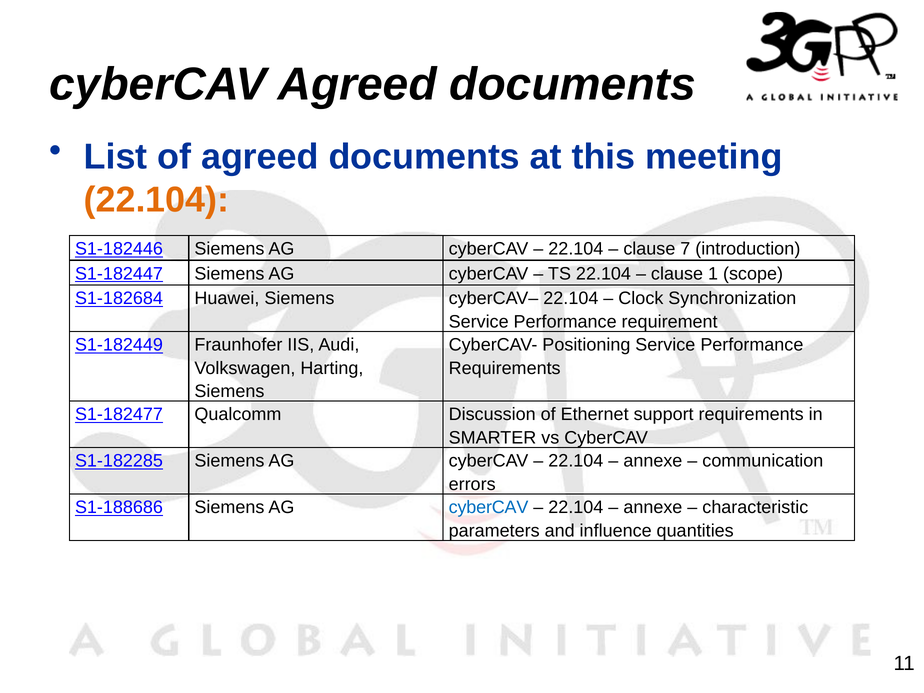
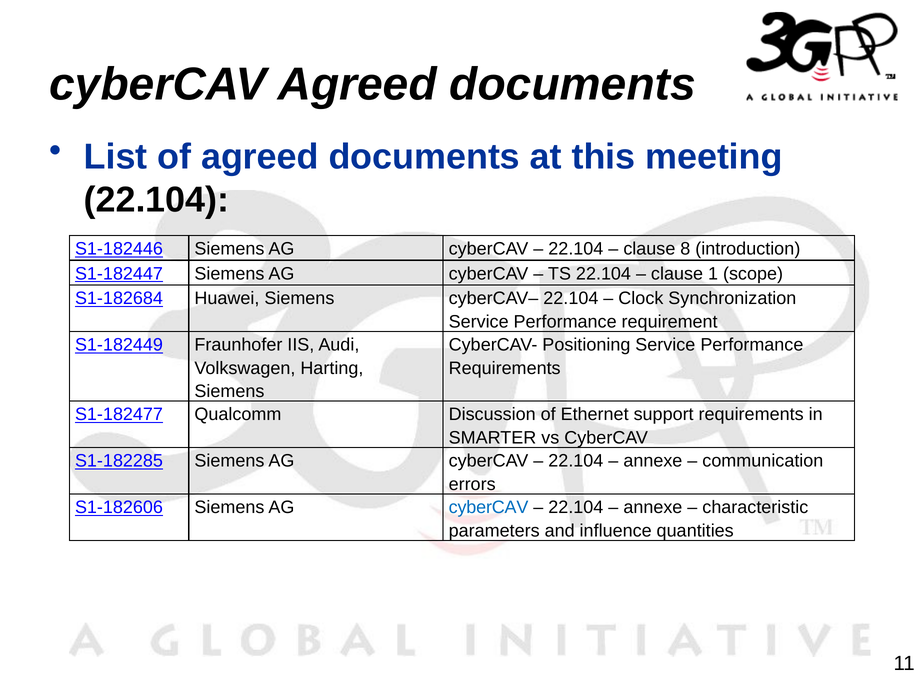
22.104 at (156, 200) colour: orange -> black
7: 7 -> 8
S1-188686: S1-188686 -> S1-182606
